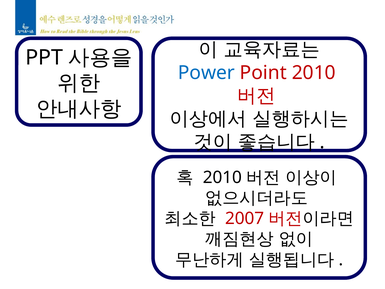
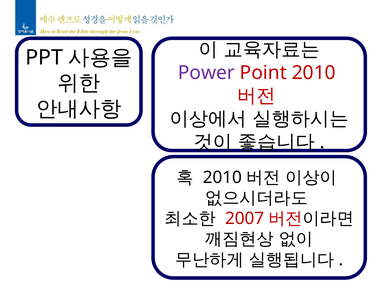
Power colour: blue -> purple
